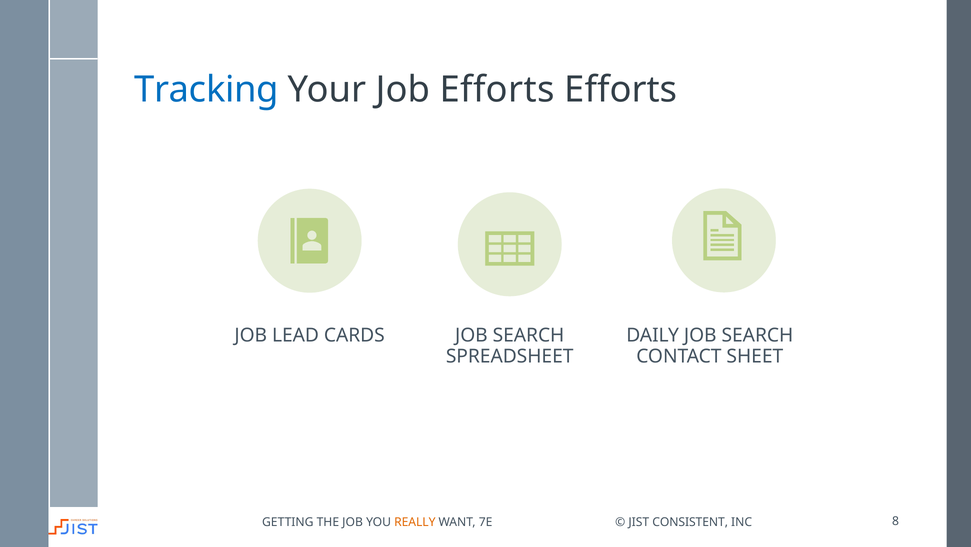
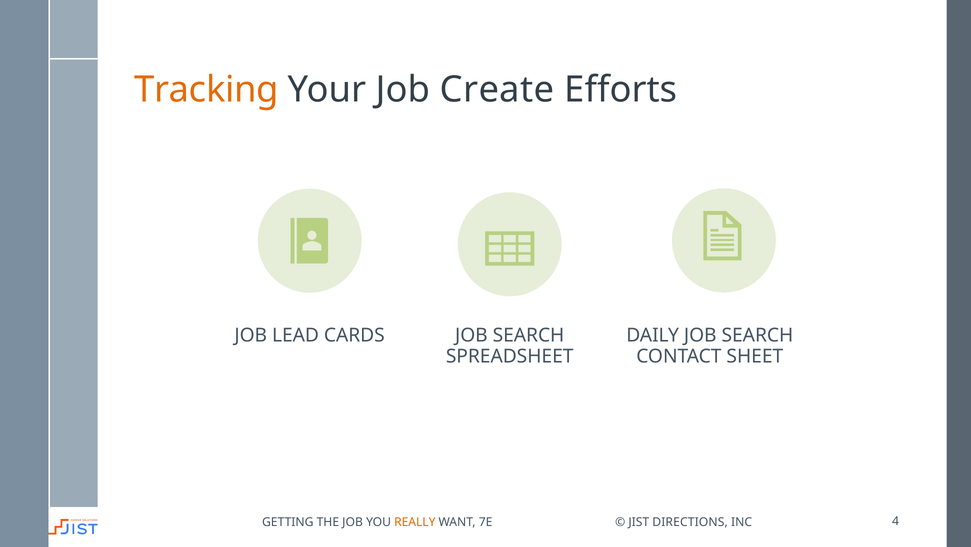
Tracking colour: blue -> orange
Job Efforts: Efforts -> Create
CONSISTENT: CONSISTENT -> DIRECTIONS
8: 8 -> 4
